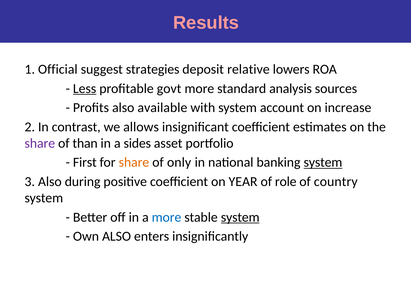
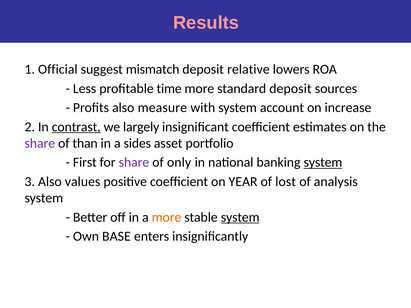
strategies: strategies -> mismatch
Less underline: present -> none
govt: govt -> time
standard analysis: analysis -> deposit
available: available -> measure
contrast underline: none -> present
allows: allows -> largely
share at (134, 163) colour: orange -> purple
during: during -> values
role: role -> lost
country: country -> analysis
more at (167, 217) colour: blue -> orange
Own ALSO: ALSO -> BASE
